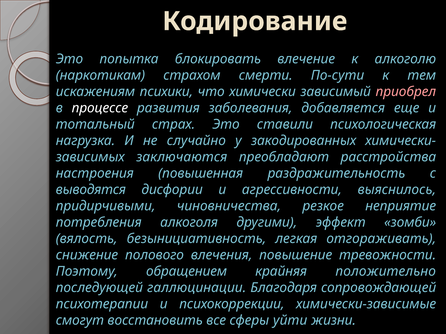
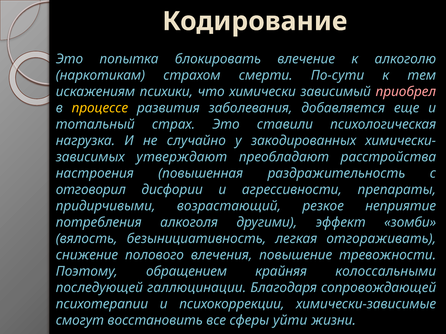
процессе colour: white -> yellow
заключаются: заключаются -> утверждают
выводятся: выводятся -> отговорил
выяснилось: выяснилось -> препараты
чиновничества: чиновничества -> возрастающий
положительно: положительно -> колоссальными
